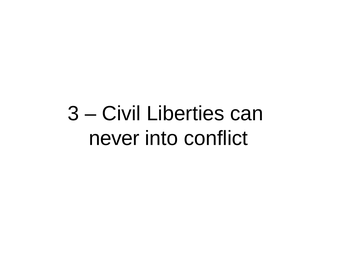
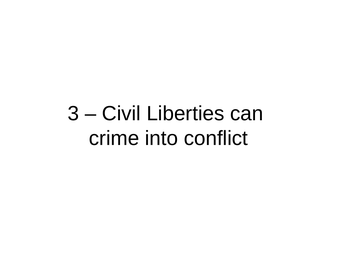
never: never -> crime
